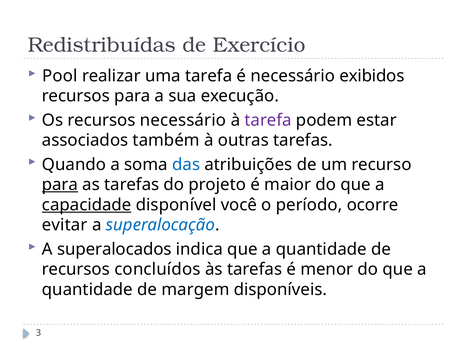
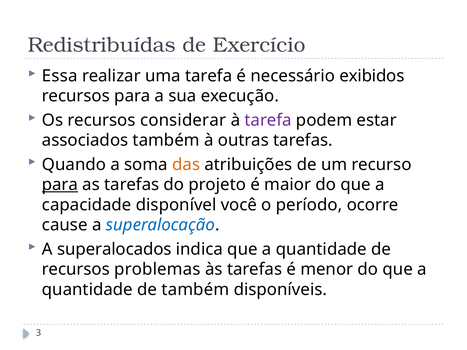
Pool: Pool -> Essa
recursos necessário: necessário -> considerar
das colour: blue -> orange
capacidade underline: present -> none
evitar: evitar -> cause
concluídos: concluídos -> problemas
de margem: margem -> também
